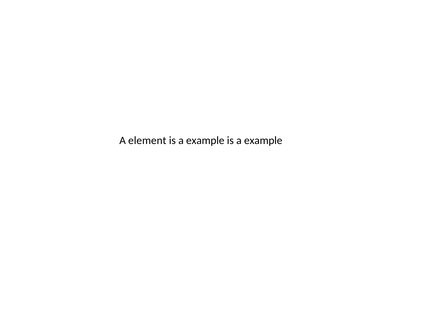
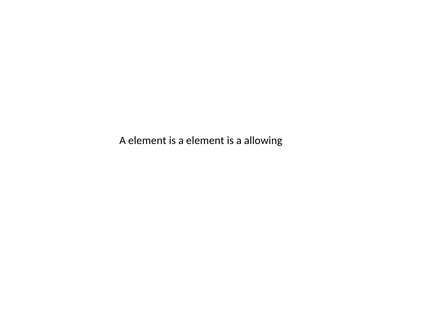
example at (205, 140): example -> element
example at (263, 140): example -> allowing
